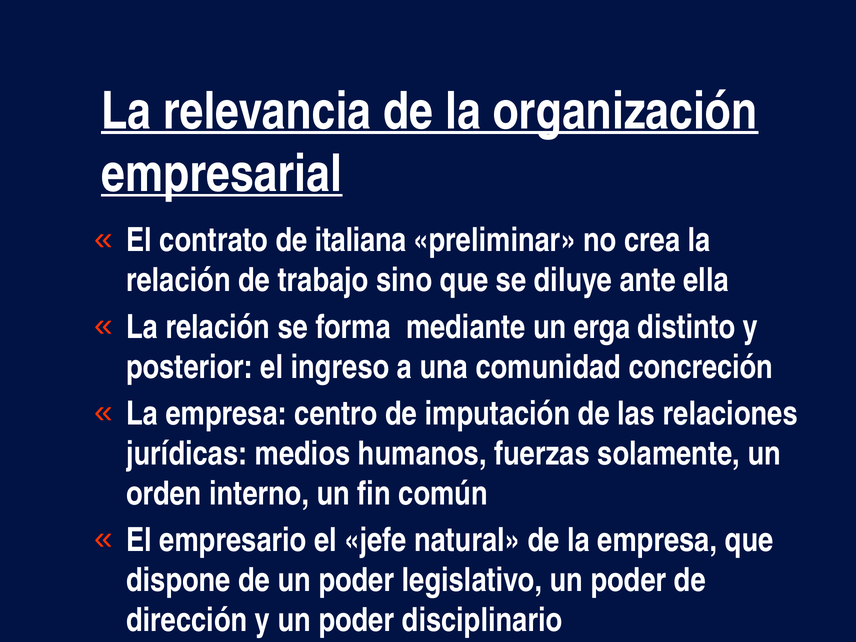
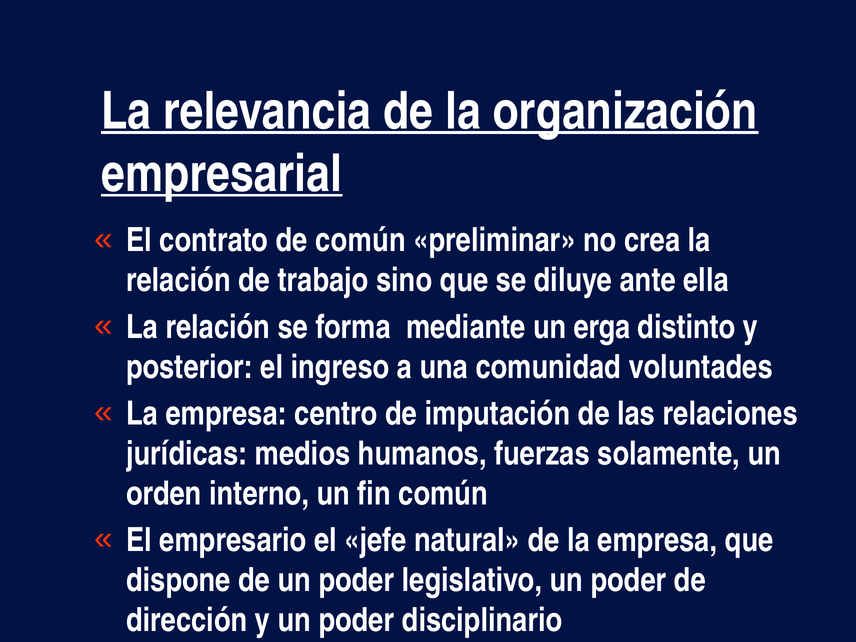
de italiana: italiana -> común
concreción: concreción -> voluntades
